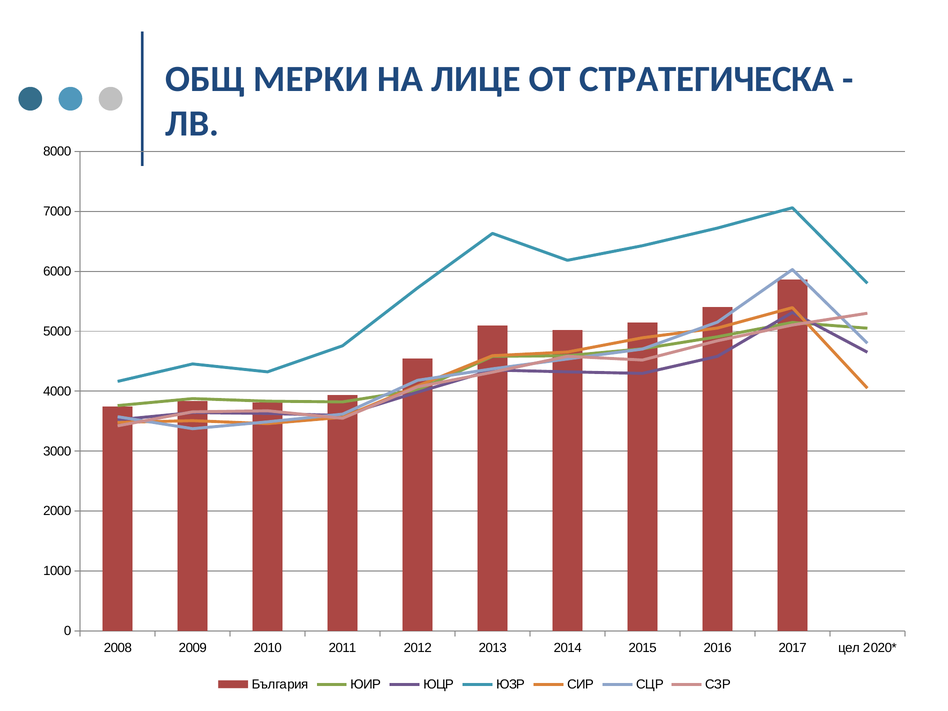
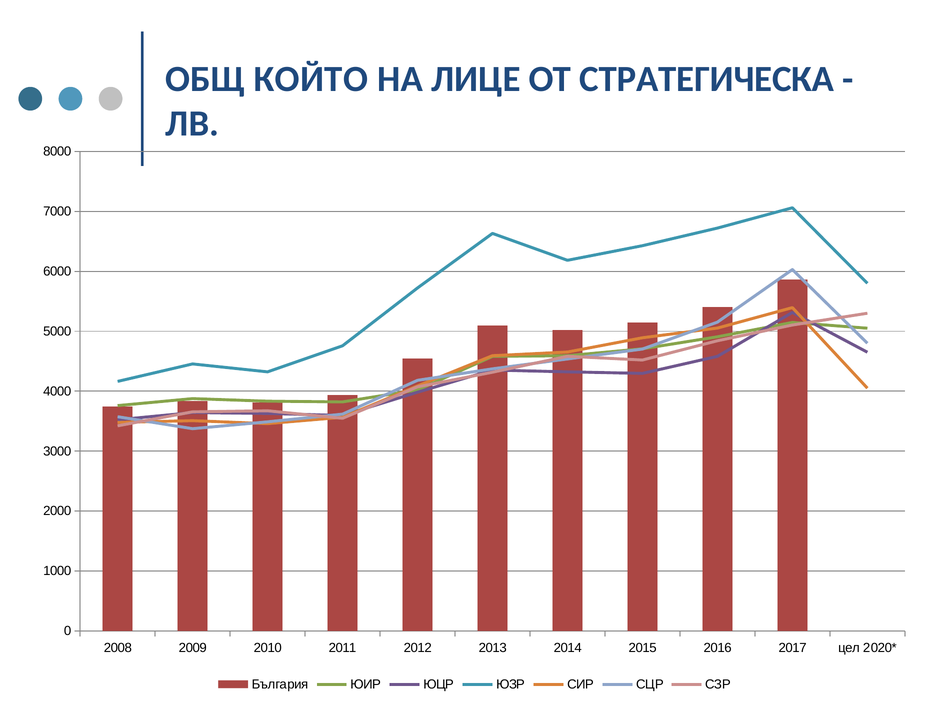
МЕРКИ: МЕРКИ -> КОЙТО
